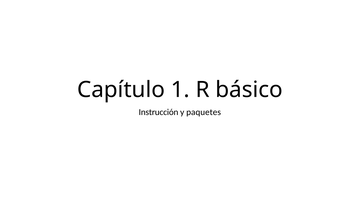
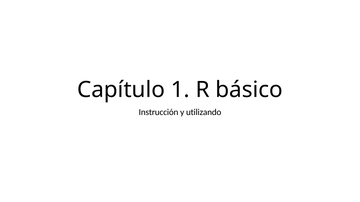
paquetes: paquetes -> utilizando
